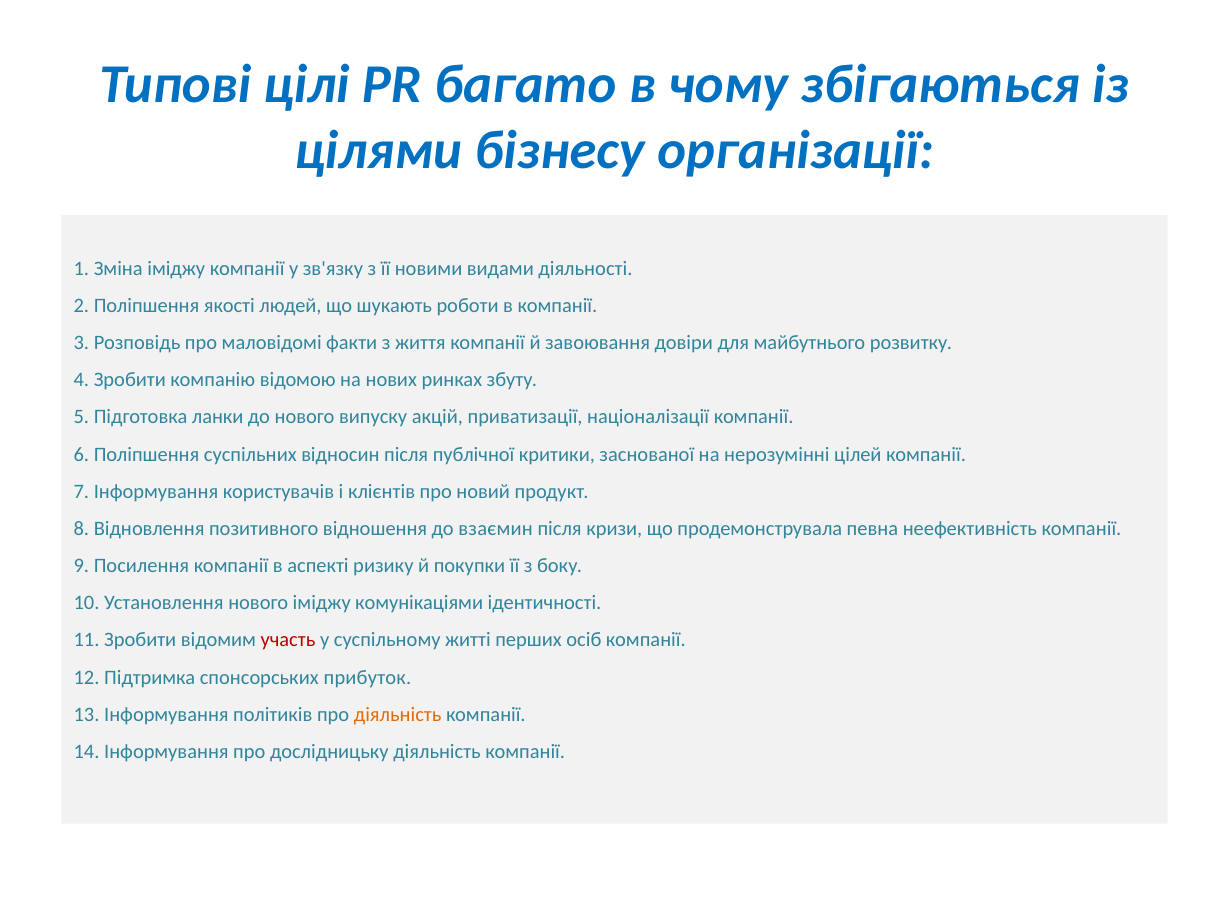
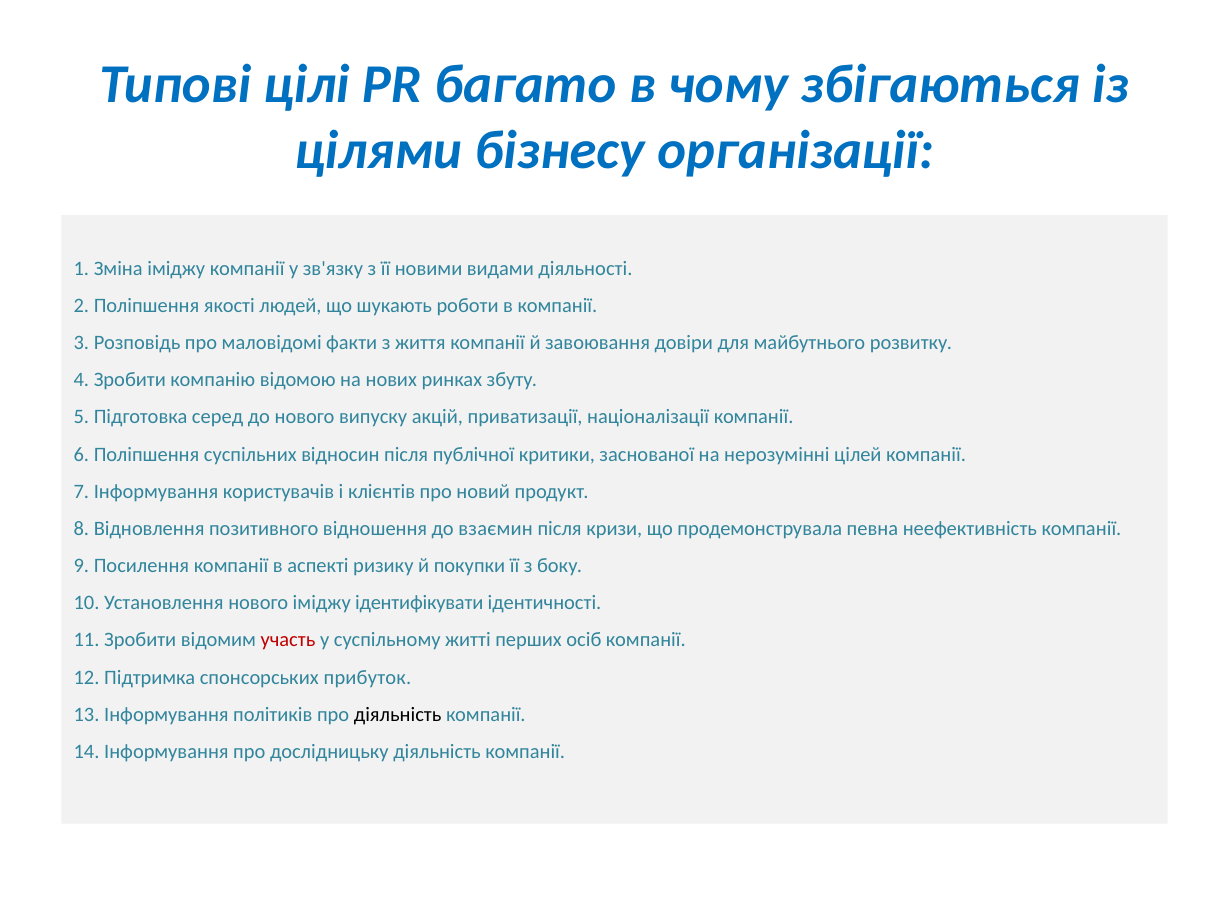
ланки: ланки -> серед
комунікаціями: комунікаціями -> ідентифікувати
діяльність at (398, 714) colour: orange -> black
